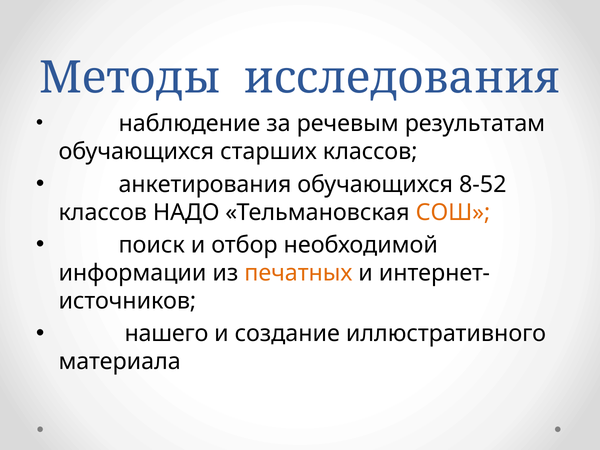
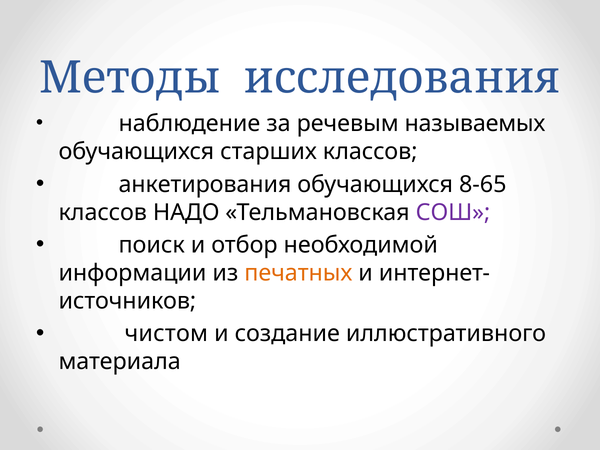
результатам: результатам -> называемых
8-52: 8-52 -> 8-65
СОШ colour: orange -> purple
нашего: нашего -> чистом
